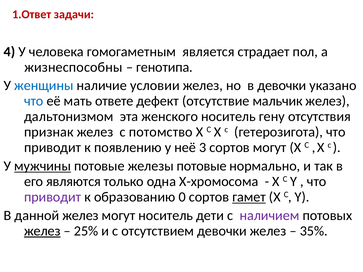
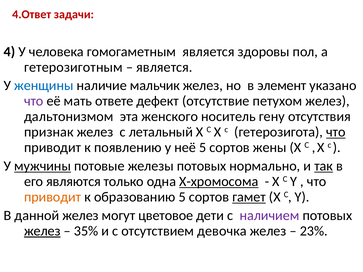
1.Ответ: 1.Ответ -> 4.Ответ
страдает: страдает -> здоровы
жизнеспособны: жизнеспособны -> гетерозиготным
генотипа at (164, 67): генотипа -> является
условии: условии -> мальчик
в девочки: девочки -> элемент
что at (34, 101) colour: blue -> purple
мальчик: мальчик -> петухом
потомство: потомство -> летальный
что at (336, 132) underline: none -> present
неё 3: 3 -> 5
сортов могут: могут -> жены
железы потовые: потовые -> потовых
так underline: none -> present
Х-хромосома underline: none -> present
приводит at (53, 197) colour: purple -> orange
образованию 0: 0 -> 5
могут носитель: носитель -> цветовое
25%: 25% -> 35%
отсутствием девочки: девочки -> девочка
35%: 35% -> 23%
